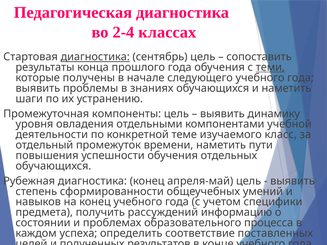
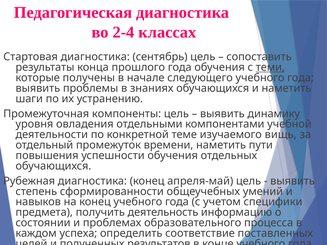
диагностика at (95, 57) underline: present -> none
класс: класс -> вищь
рассуждений: рассуждений -> деятельность
